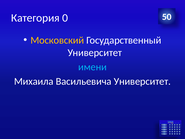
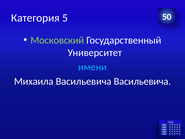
0: 0 -> 5
Московский colour: yellow -> light green
Васильевича Университет: Университет -> Васильевича
